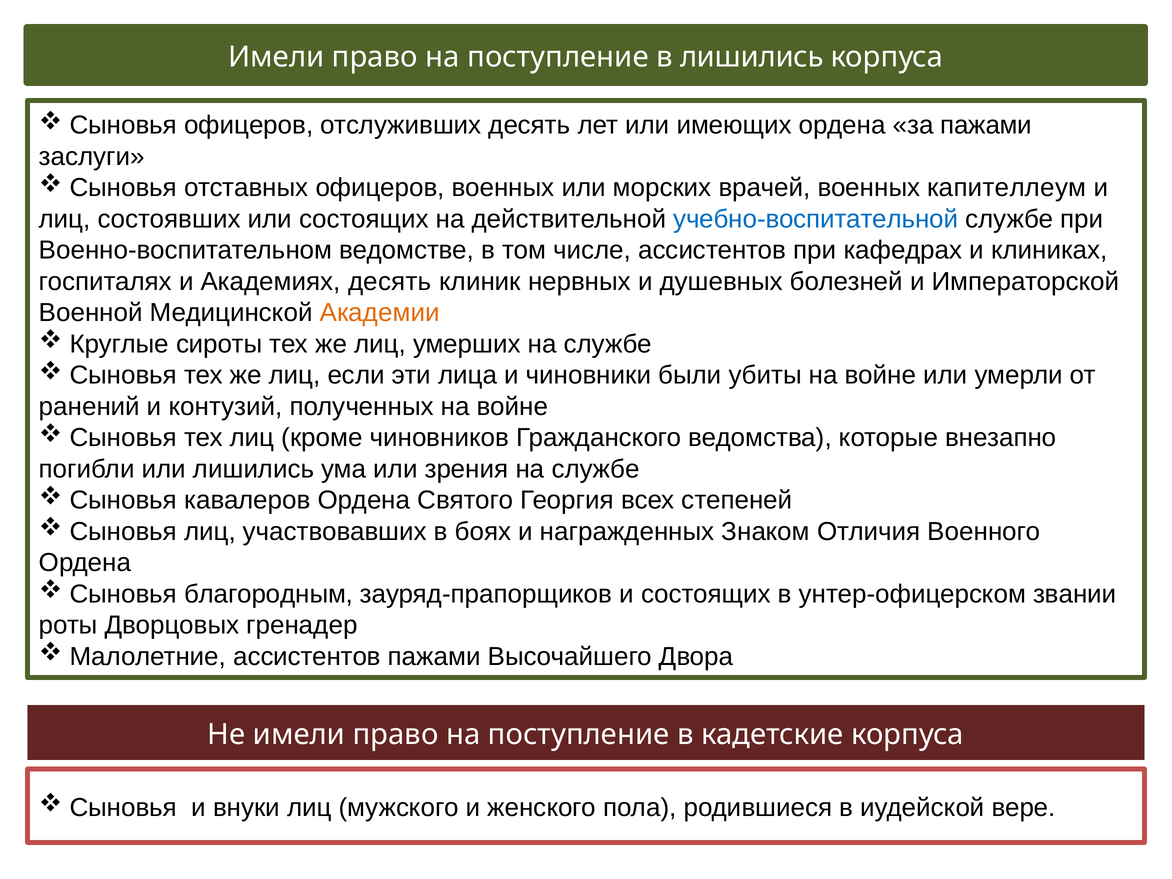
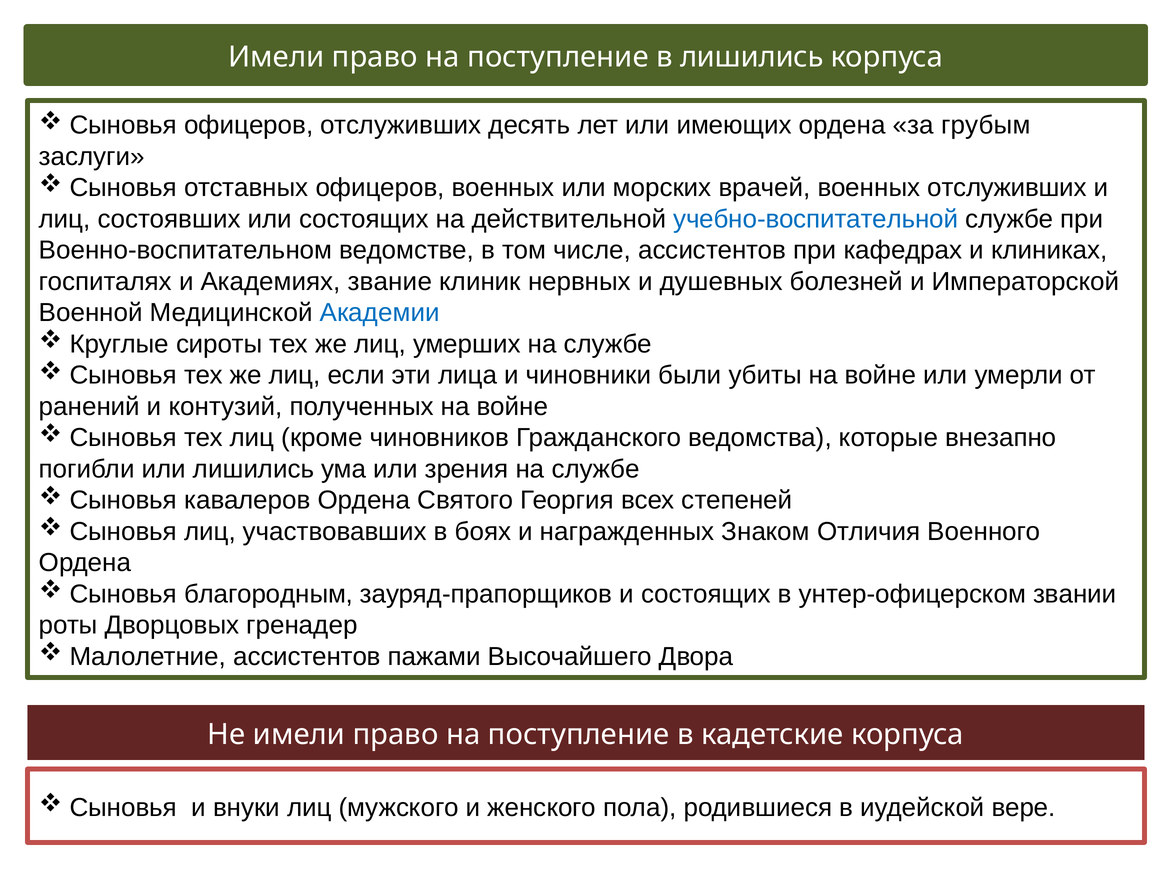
за пажами: пажами -> грубым
военных капителлеум: капителлеум -> отслуживших
Академиях десять: десять -> звание
Академии colour: orange -> blue
